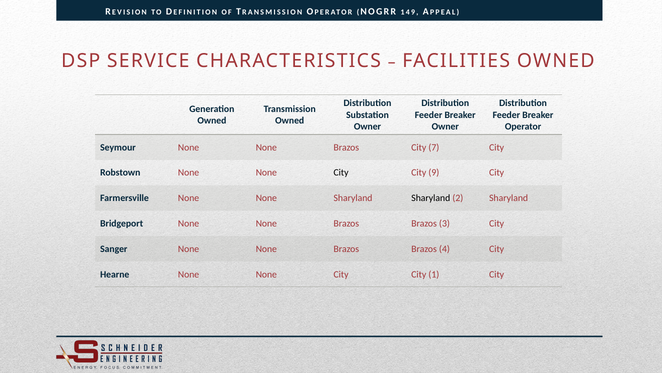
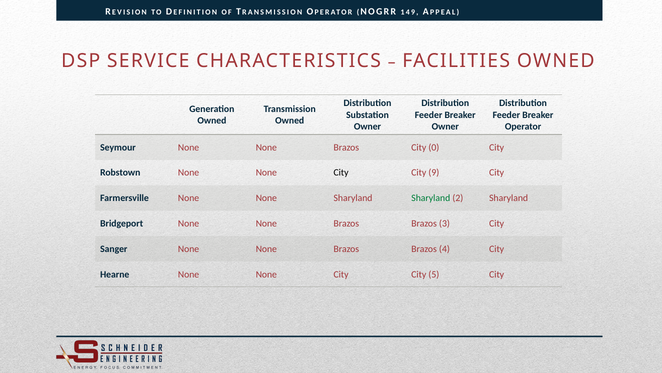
7: 7 -> 0
Sharyland at (431, 198) colour: black -> green
1: 1 -> 5
